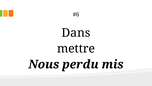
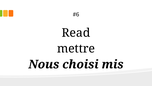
Dans: Dans -> Read
perdu: perdu -> choisi
